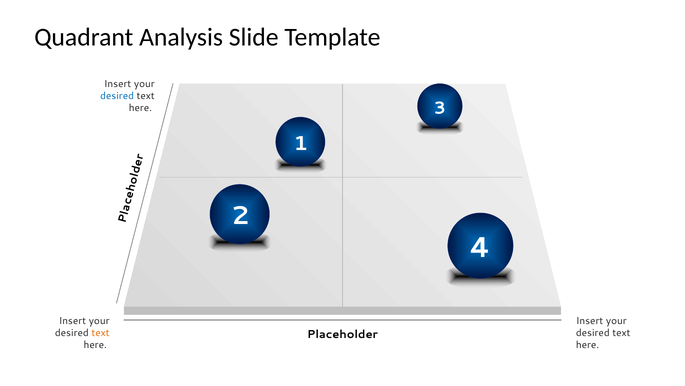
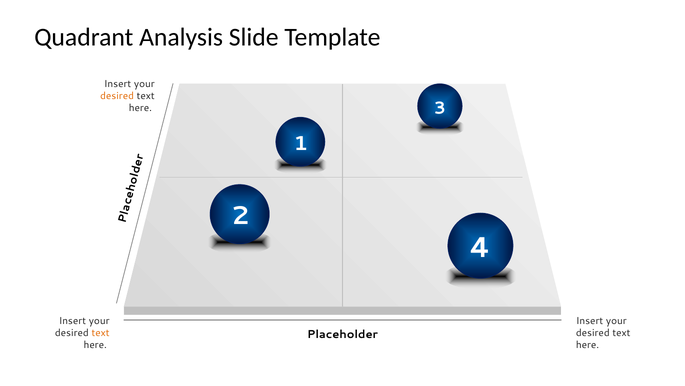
desired at (117, 96) colour: blue -> orange
